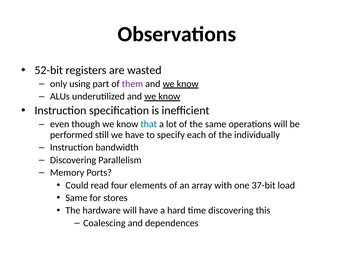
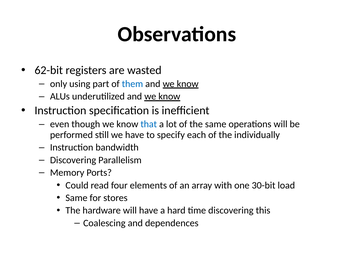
52-bit: 52-bit -> 62-bit
them colour: purple -> blue
37-bit: 37-bit -> 30-bit
